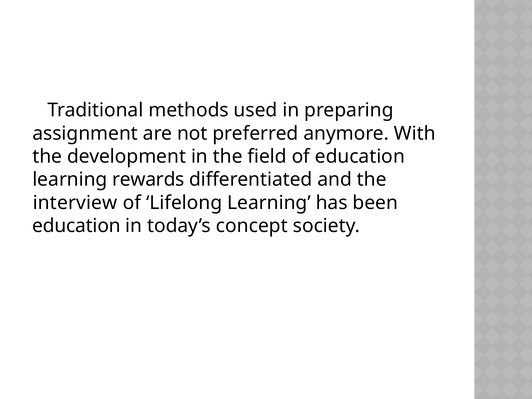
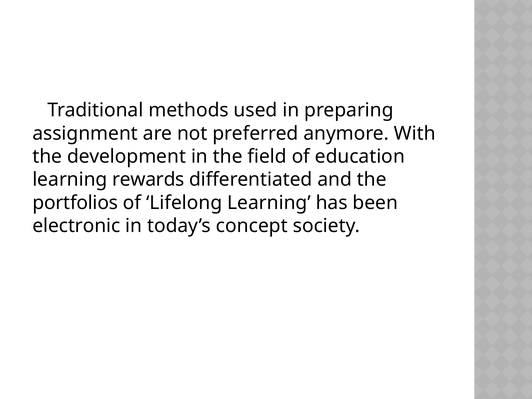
interview: interview -> portfolios
education at (76, 226): education -> electronic
